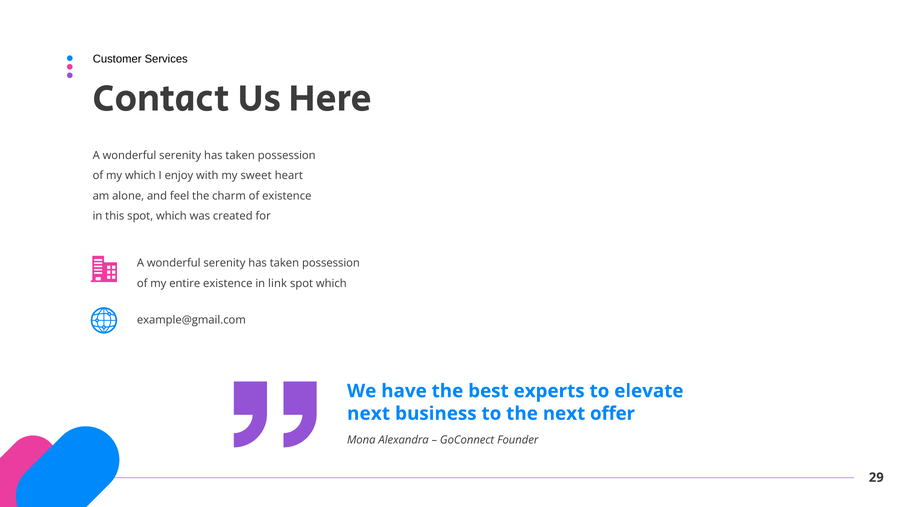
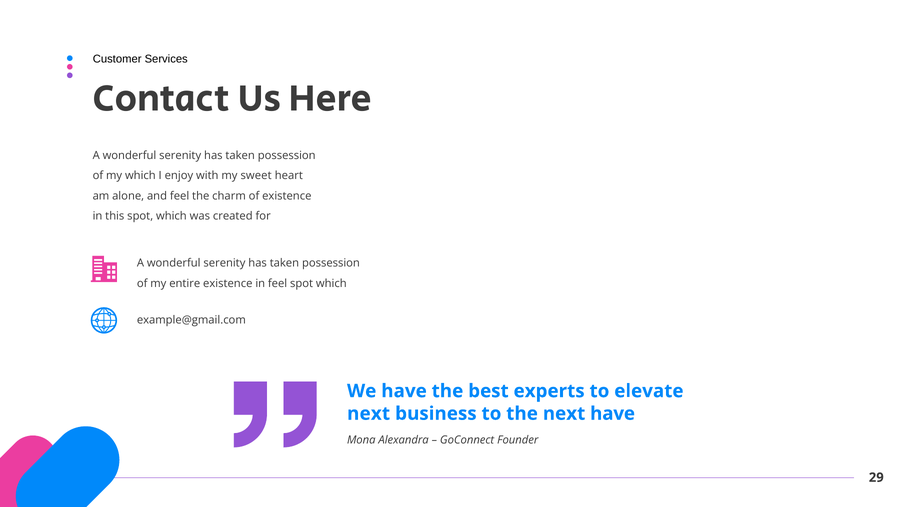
in link: link -> feel
next offer: offer -> have
